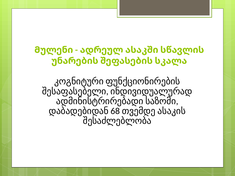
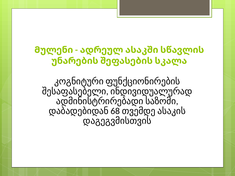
შესაძლებლობა: შესაძლებლობა -> დაგეგვმისთვის
